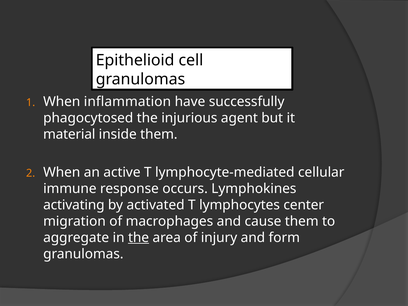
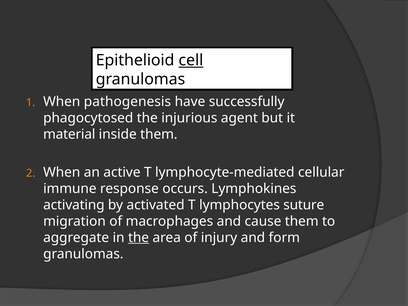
cell underline: none -> present
inflammation: inflammation -> pathogenesis
center: center -> suture
